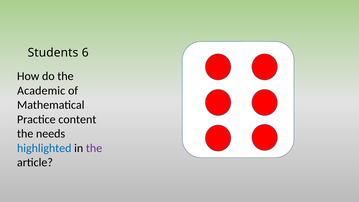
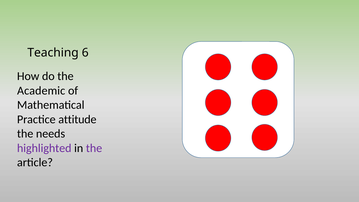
Students: Students -> Teaching
content: content -> attitude
highlighted colour: blue -> purple
